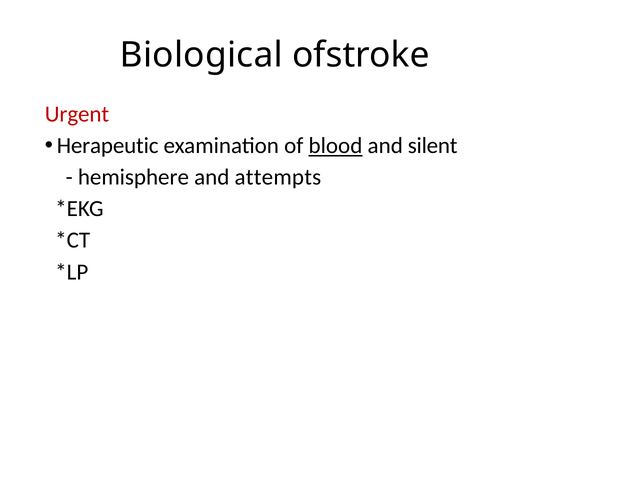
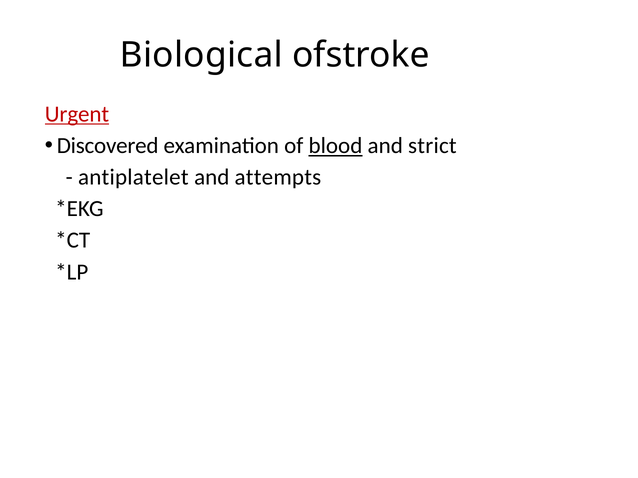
Urgent underline: none -> present
Herapeutic: Herapeutic -> Discovered
silent: silent -> strict
hemisphere: hemisphere -> antiplatelet
